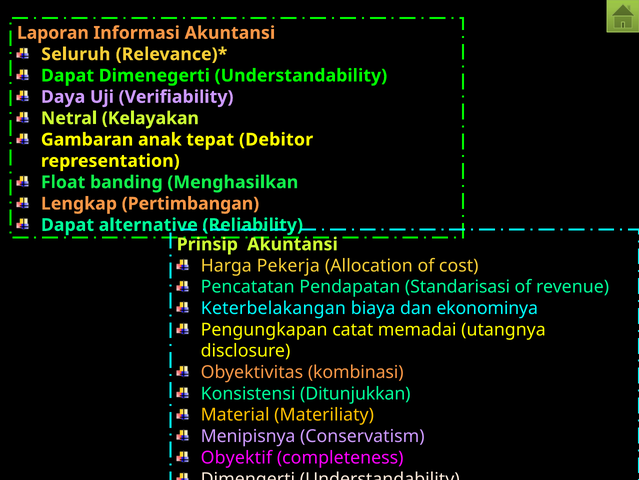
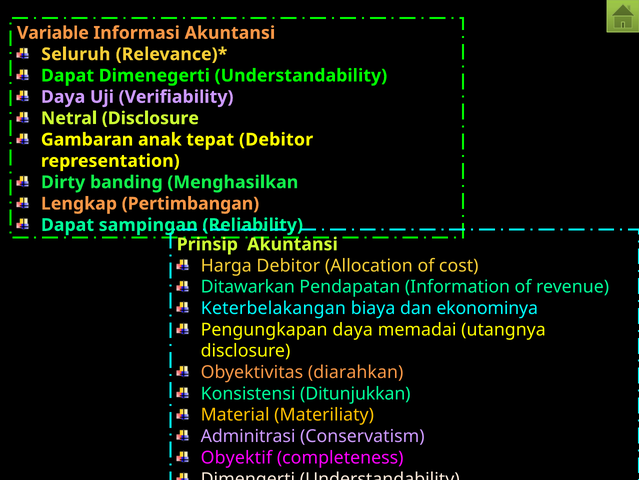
Laporan: Laporan -> Variable
Netral Kelayakan: Kelayakan -> Disclosure
Float: Float -> Dirty
alternative: alternative -> sampingan
Harga Pekerja: Pekerja -> Debitor
Pencatatan: Pencatatan -> Ditawarkan
Standarisasi: Standarisasi -> Information
Pengungkapan catat: catat -> daya
kombinasi: kombinasi -> diarahkan
Menipisnya: Menipisnya -> Adminitrasi
